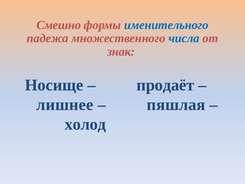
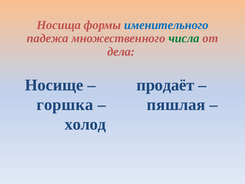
Смешно: Смешно -> Носища
числа colour: blue -> green
знак: знак -> дела
лишнее: лишнее -> горшка
